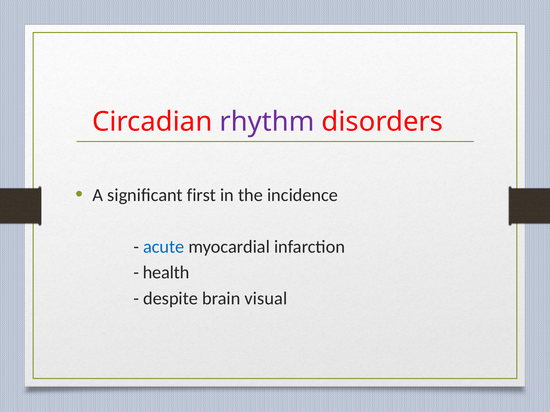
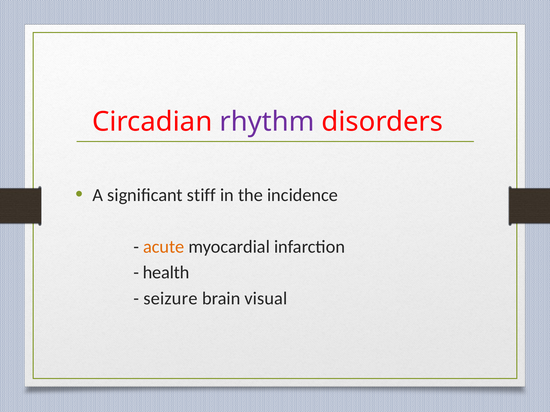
first: first -> stiff
acute colour: blue -> orange
despite: despite -> seizure
